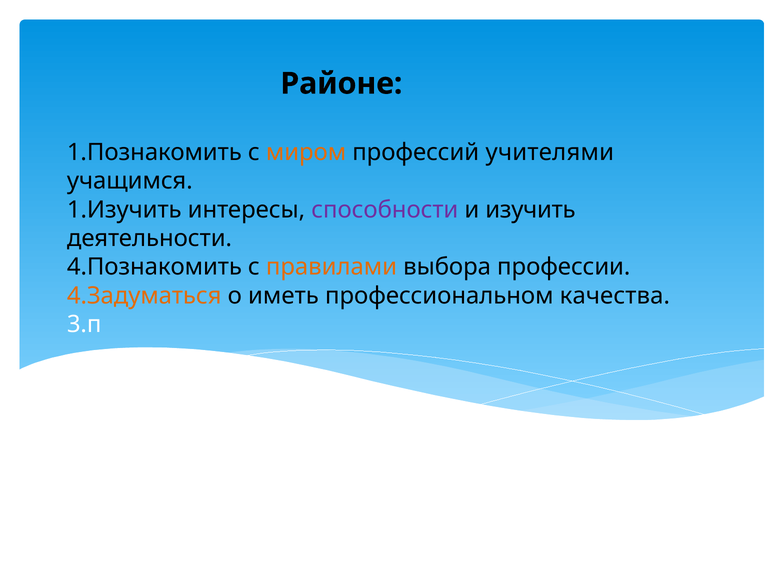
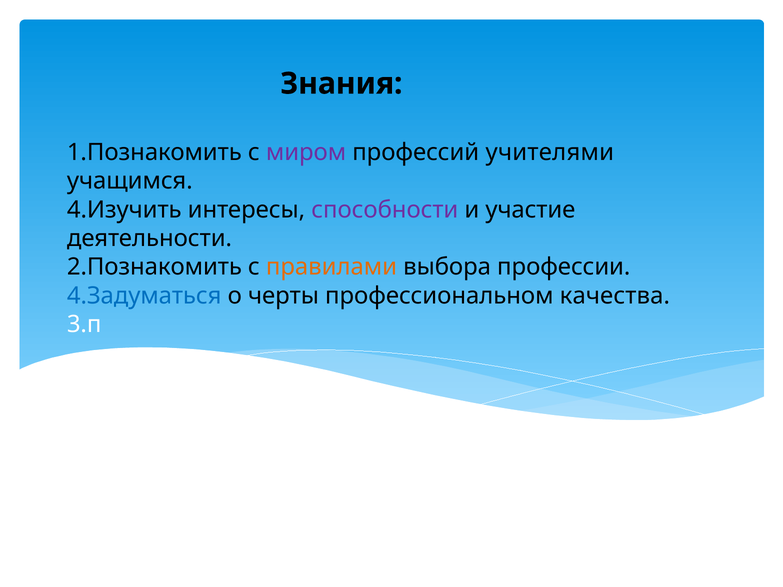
Районе: Районе -> Знания
миром colour: orange -> purple
1.Изучить: 1.Изучить -> 4.Изучить
изучить: изучить -> участие
4.Познакомить: 4.Познакомить -> 2.Познакомить
4.Задуматься colour: orange -> blue
иметь: иметь -> черты
